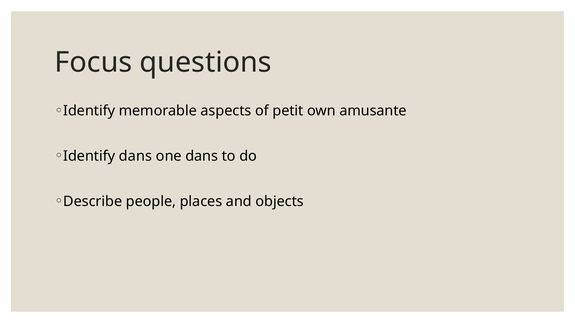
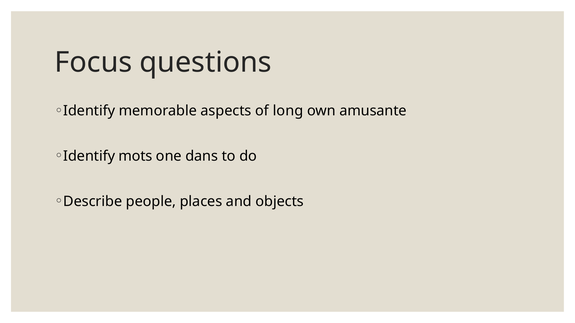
petit: petit -> long
Identify dans: dans -> mots
